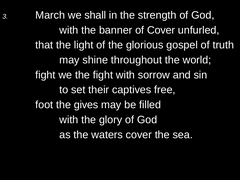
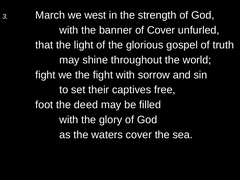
shall: shall -> west
gives: gives -> deed
